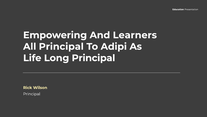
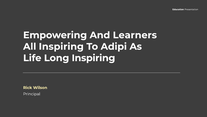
All Principal: Principal -> Inspiring
Long Principal: Principal -> Inspiring
